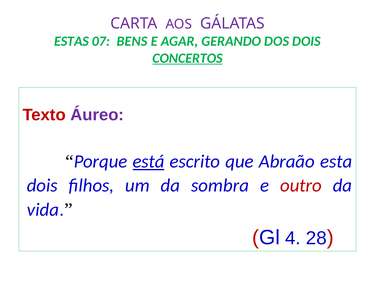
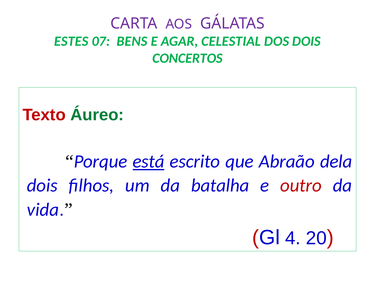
ESTAS: ESTAS -> ESTES
GERANDO: GERANDO -> CELESTIAL
CONCERTOS underline: present -> none
Áureo colour: purple -> green
esta: esta -> dela
sombra: sombra -> batalha
28: 28 -> 20
